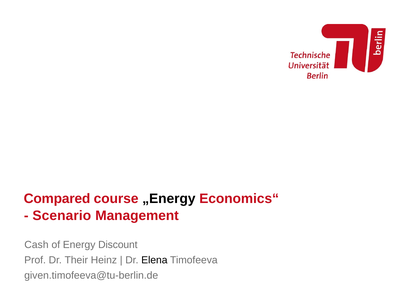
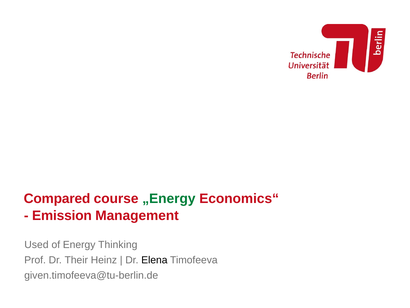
„Energy colour: black -> green
Scenario: Scenario -> Emission
Cash: Cash -> Used
Discount: Discount -> Thinking
